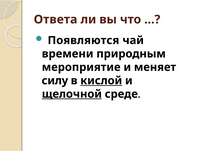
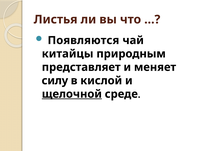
Ответа: Ответа -> Листья
времени: времени -> китайцы
мероприятие: мероприятие -> представляет
кислой underline: present -> none
